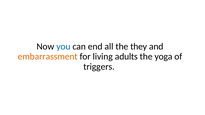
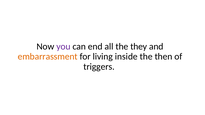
you colour: blue -> purple
adults: adults -> inside
yoga: yoga -> then
